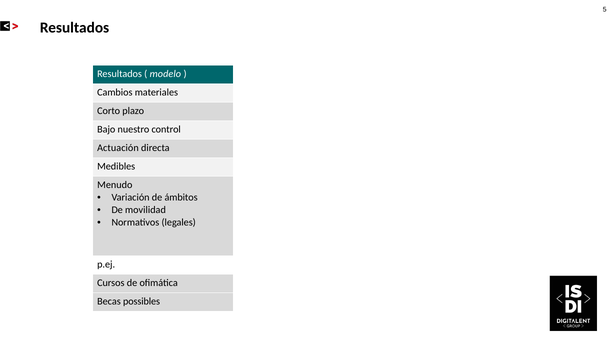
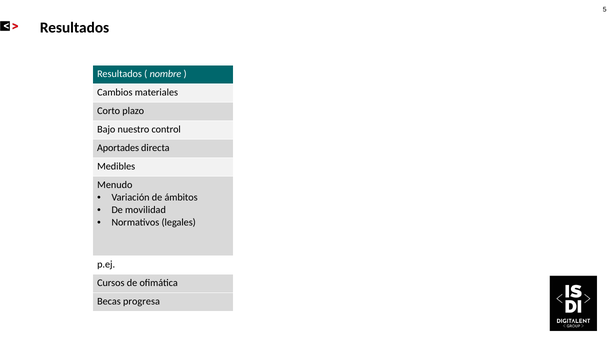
modelo: modelo -> nombre
Actuación: Actuación -> Aportades
possibles: possibles -> progresa
